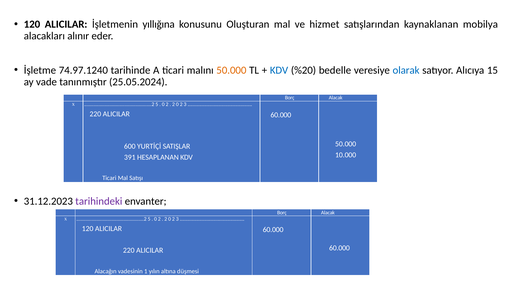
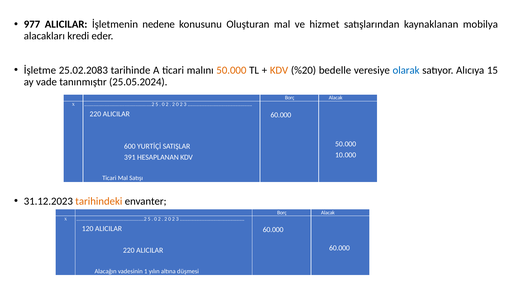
120 at (32, 24): 120 -> 977
yıllığına: yıllığına -> nedene
alınır: alınır -> kredi
74.97.1240: 74.97.1240 -> 25.02.2083
KDV at (279, 70) colour: blue -> orange
tarihindeki colour: purple -> orange
